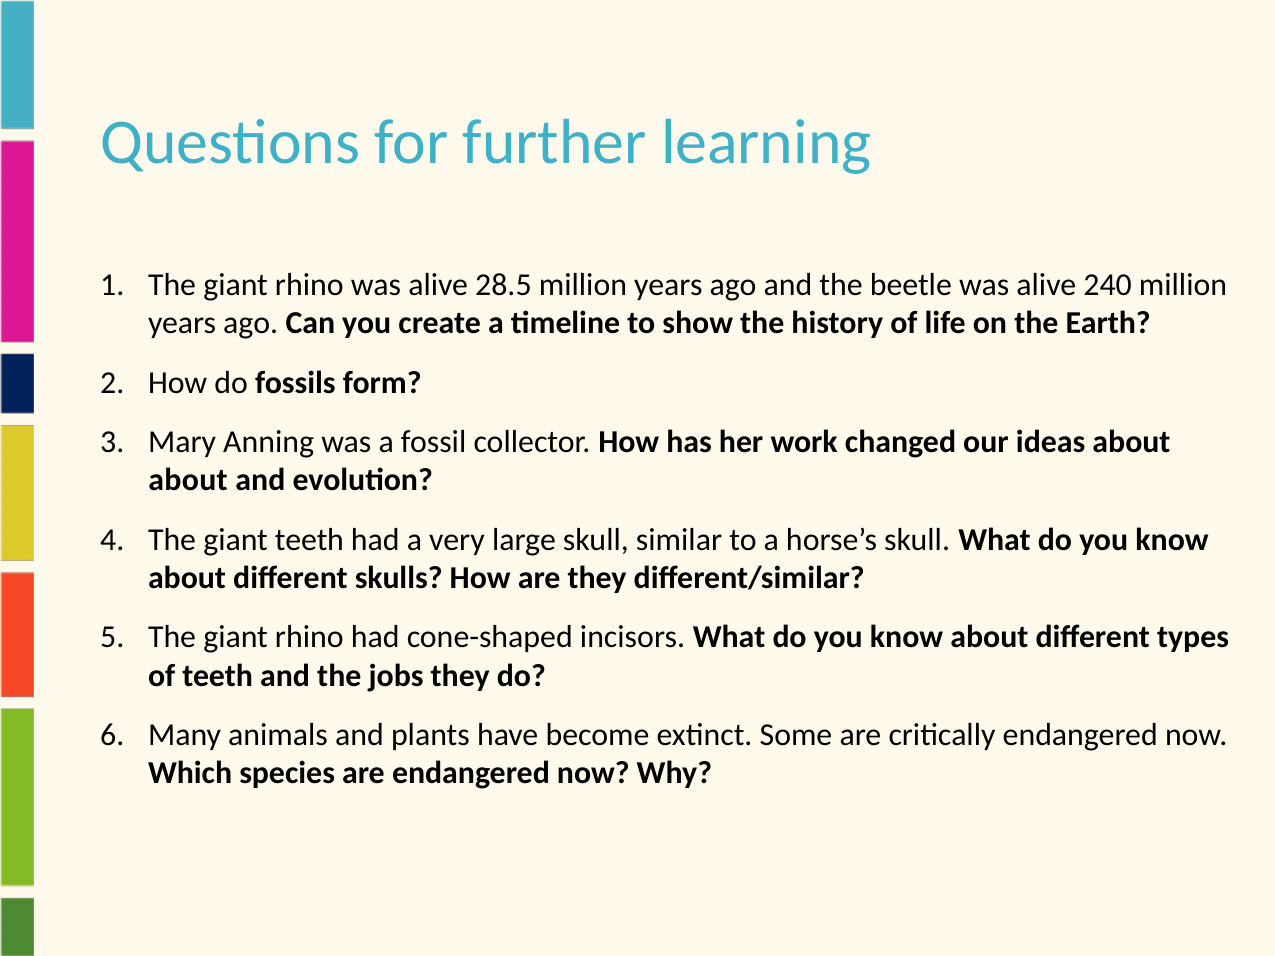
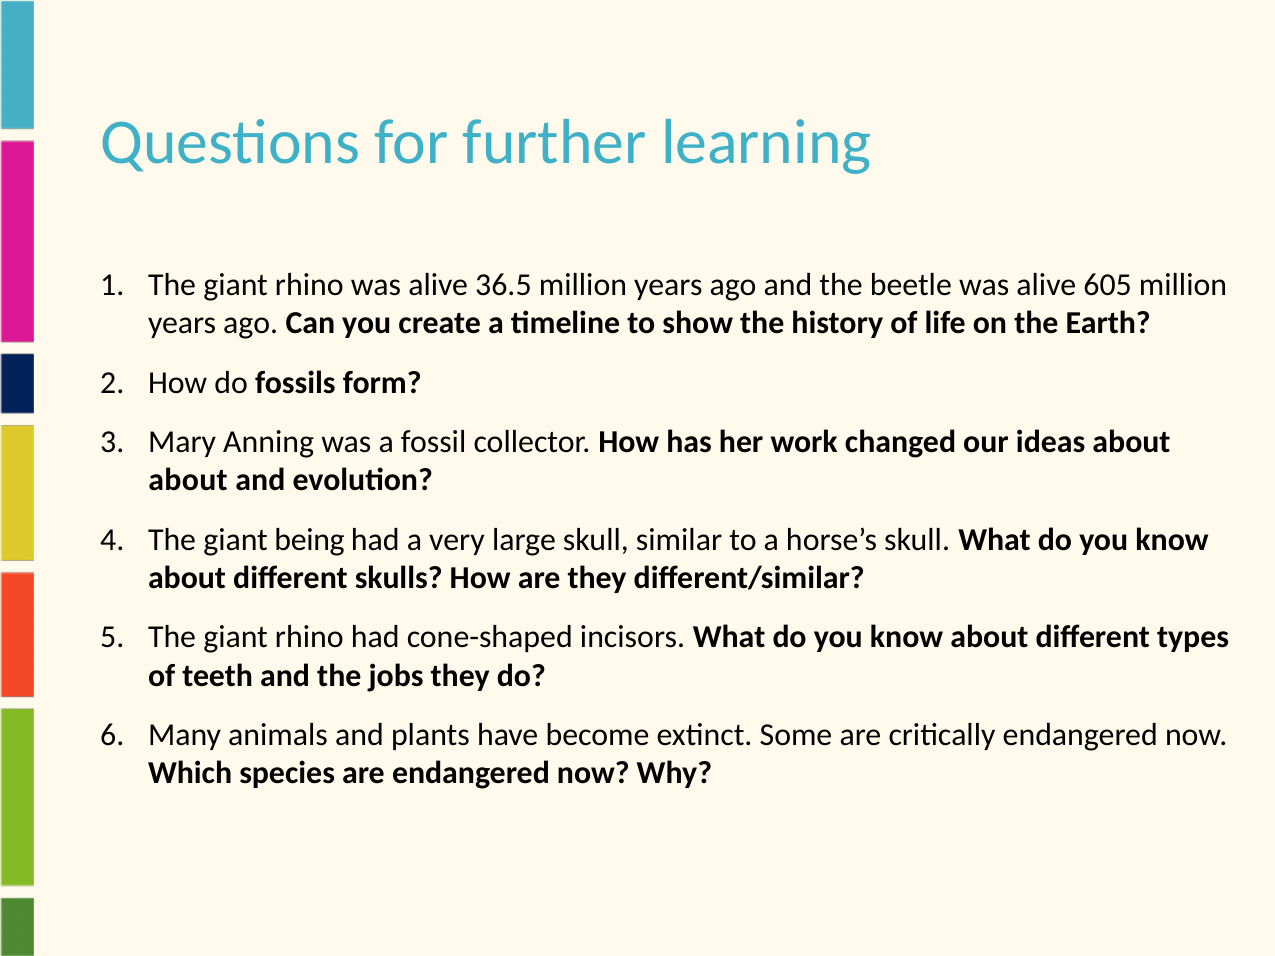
28.5: 28.5 -> 36.5
240: 240 -> 605
giant teeth: teeth -> being
